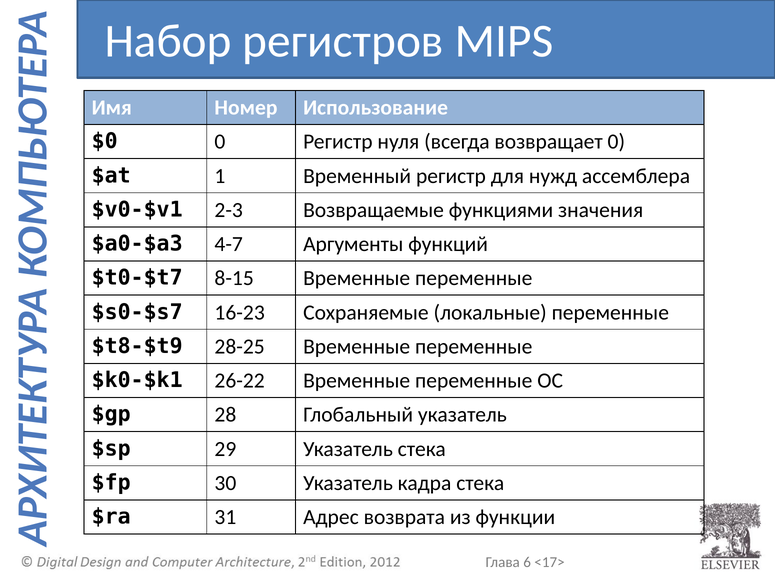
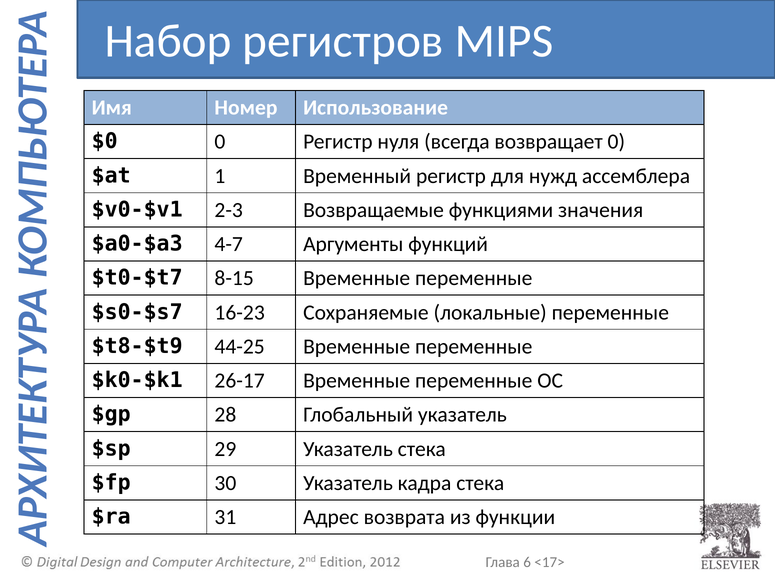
28-25: 28-25 -> 44-25
26-22: 26-22 -> 26-17
